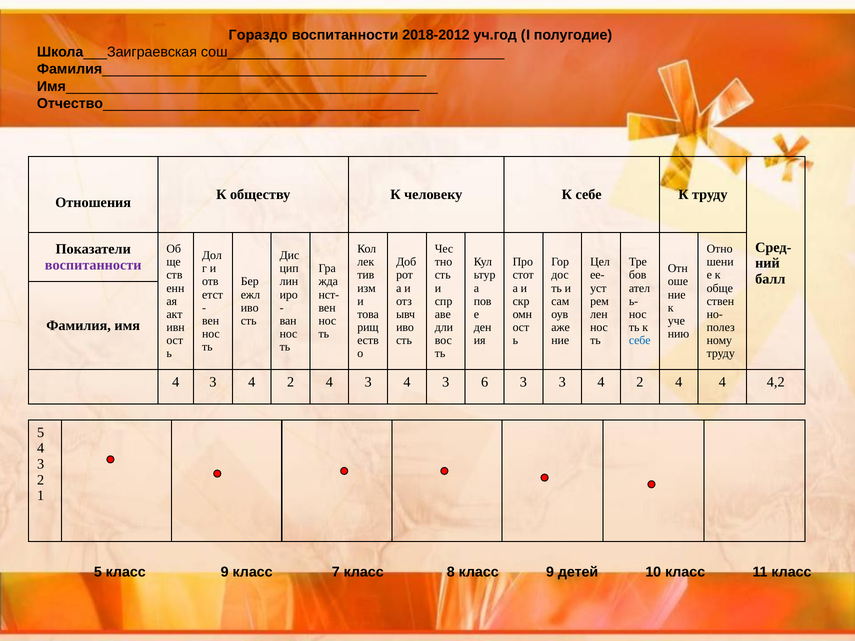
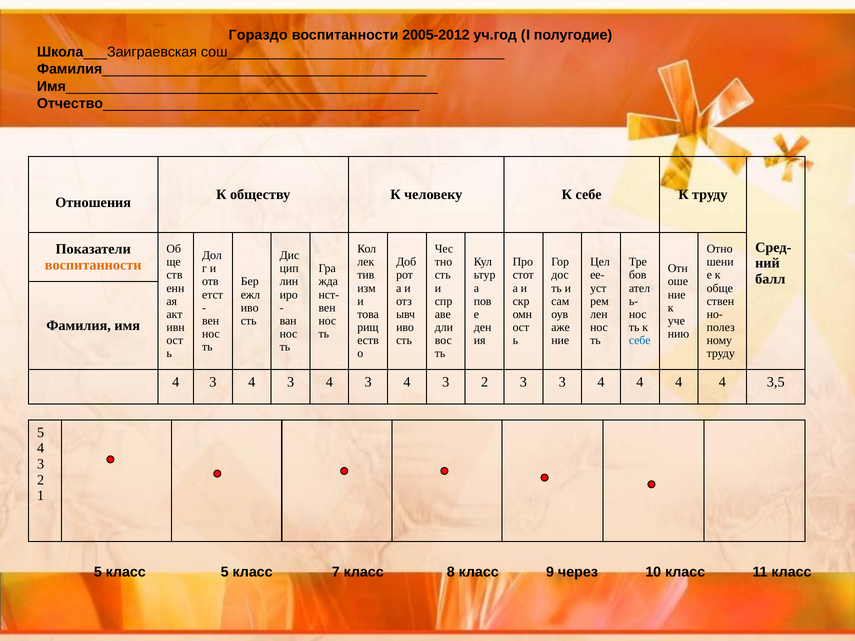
2018-2012: 2018-2012 -> 2005-2012
воспитанности at (93, 265) colour: purple -> orange
2 at (291, 382): 2 -> 3
3 4 3 6: 6 -> 2
3 3 4 2: 2 -> 4
4,2: 4,2 -> 3,5
5 класс 9: 9 -> 5
детей: детей -> через
